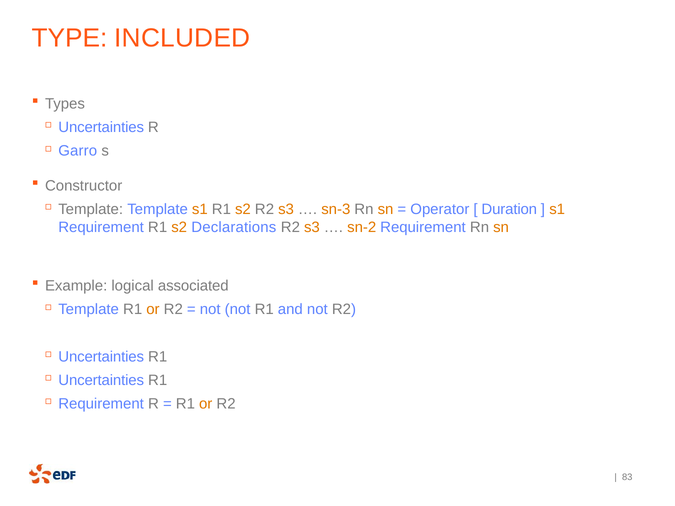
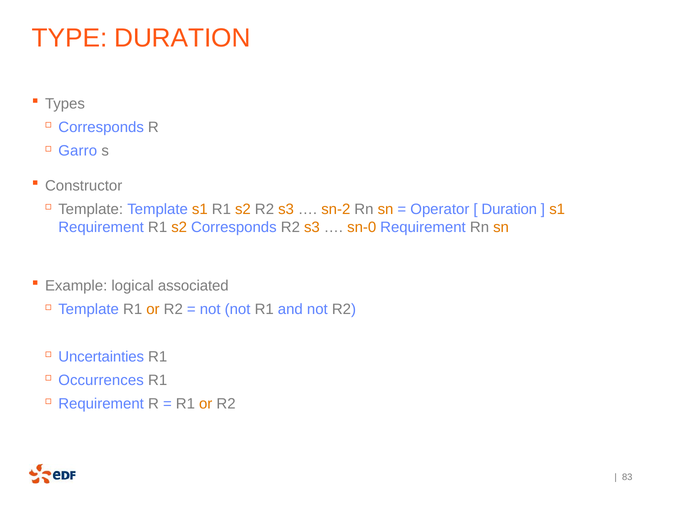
TYPE INCLUDED: INCLUDED -> DURATION
Uncertainties at (101, 127): Uncertainties -> Corresponds
sn-3: sn-3 -> sn-2
s2 Declarations: Declarations -> Corresponds
sn-2: sn-2 -> sn-0
Uncertainties at (101, 380): Uncertainties -> Occurrences
